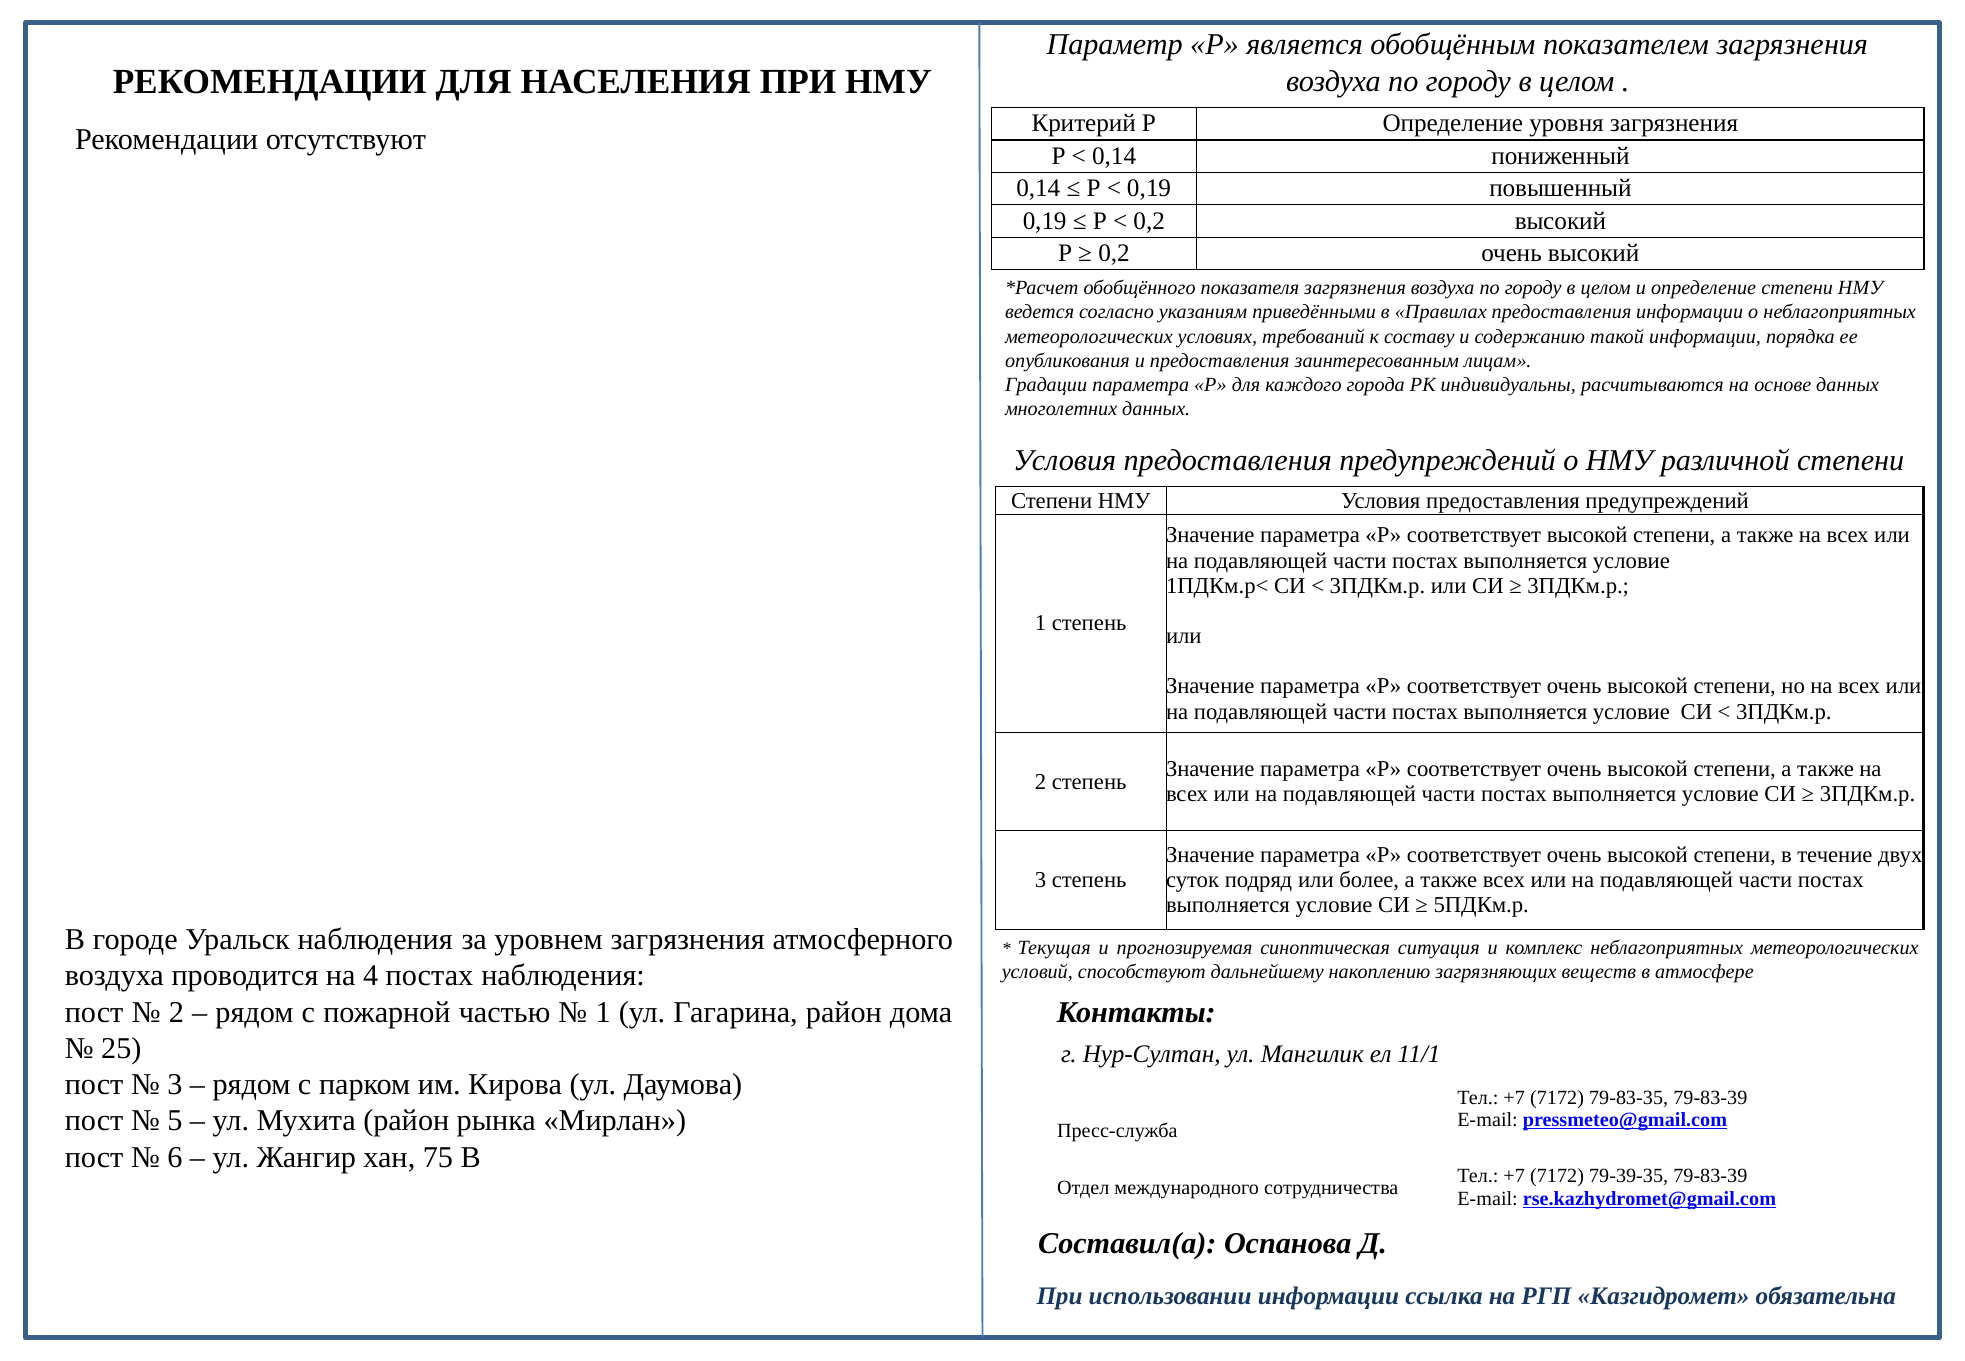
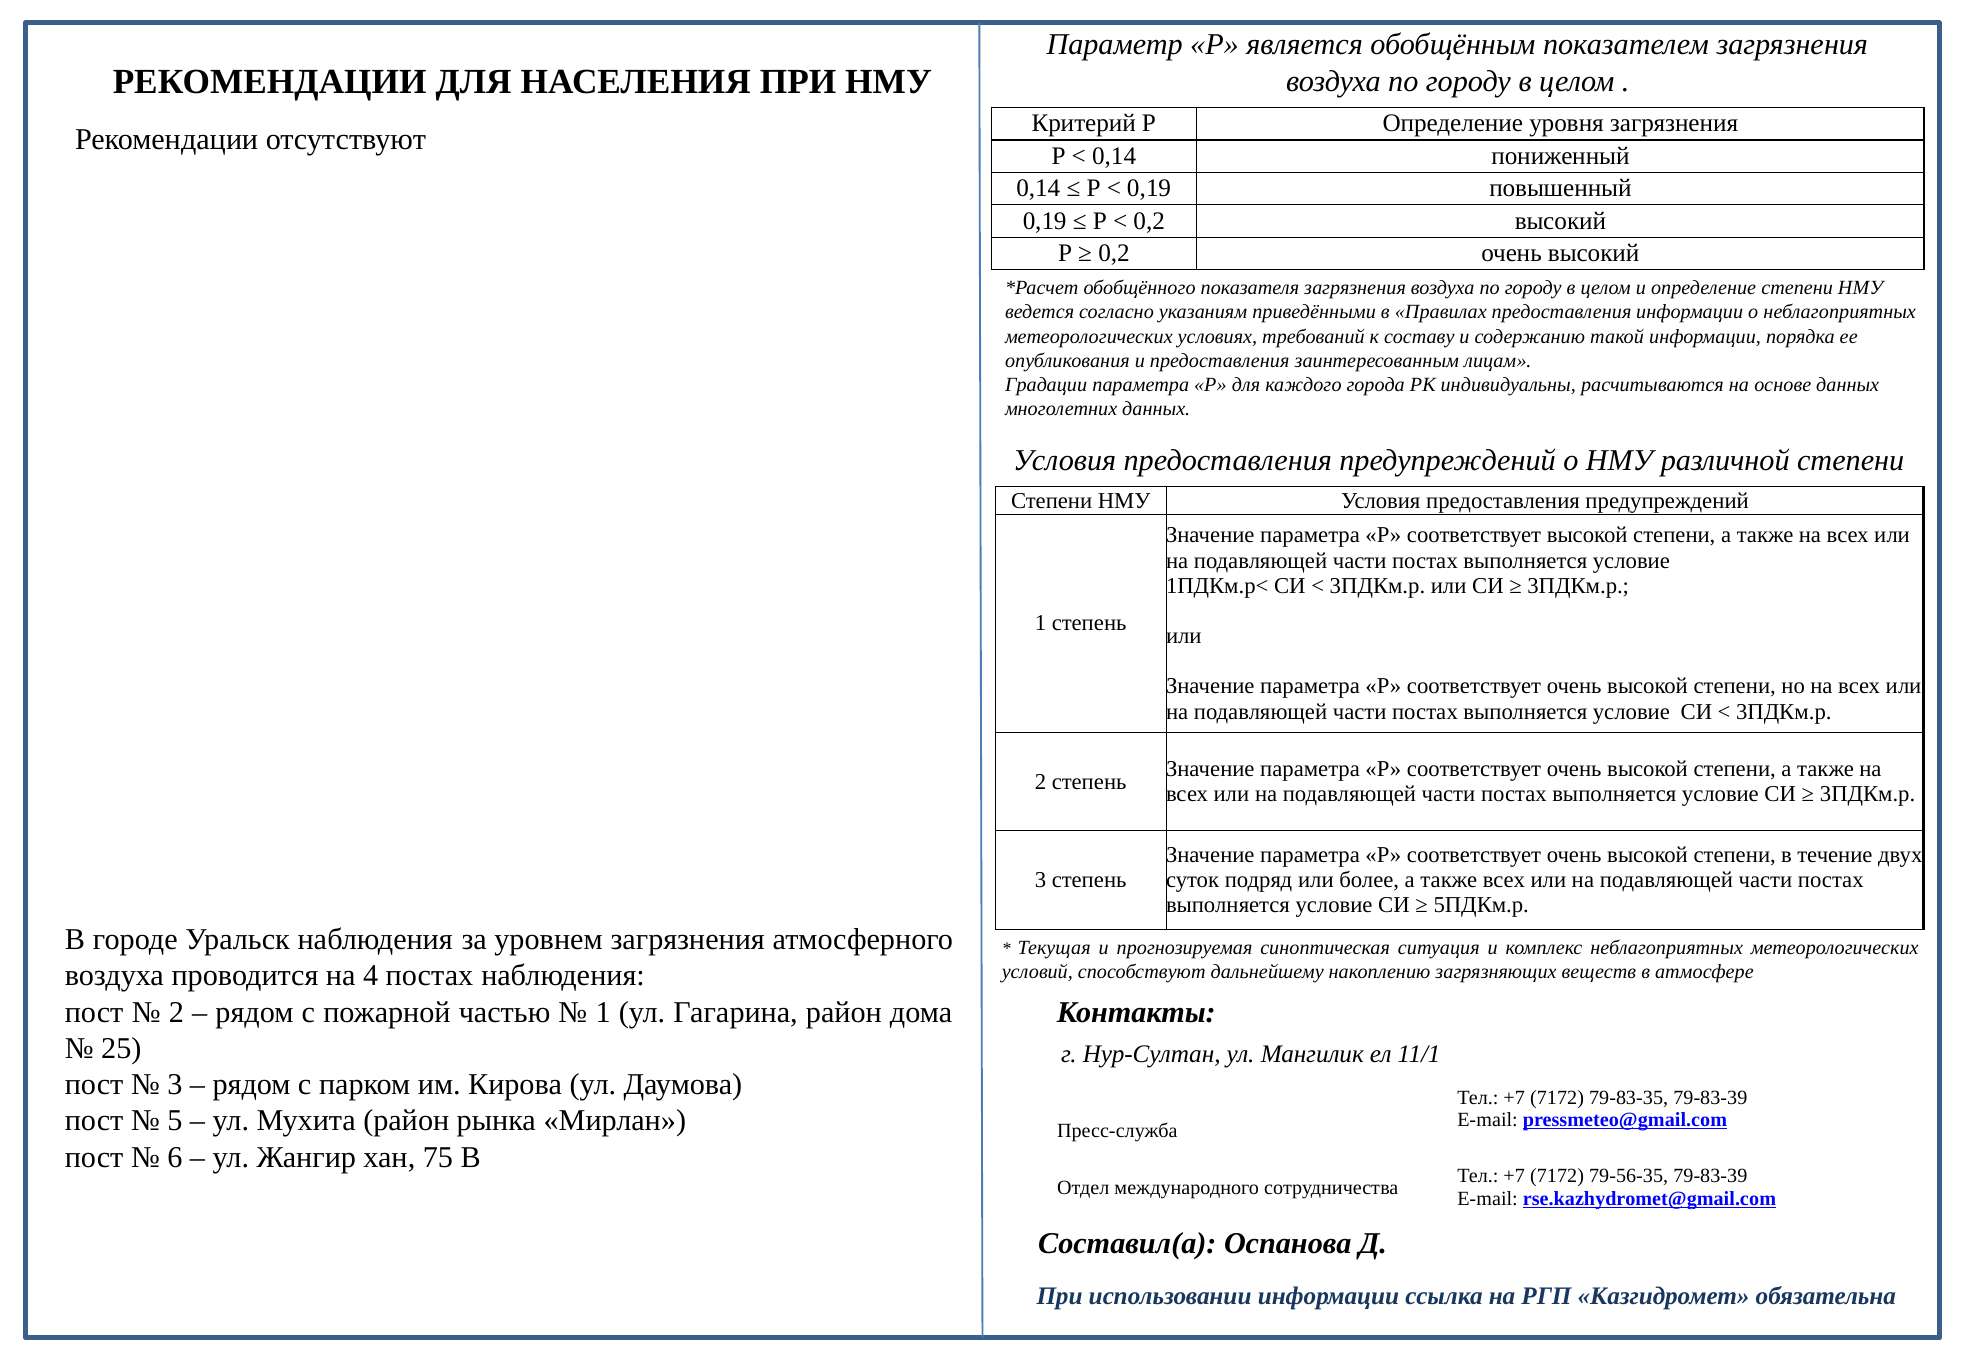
79-39-35: 79-39-35 -> 79-56-35
